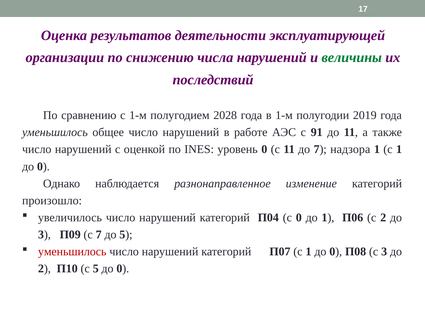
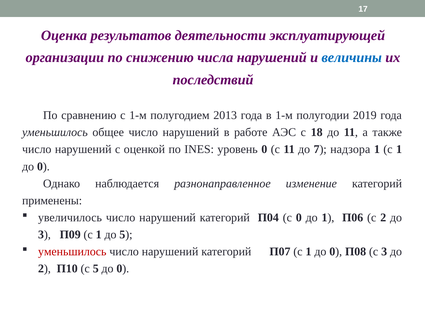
величины colour: green -> blue
2028: 2028 -> 2013
91: 91 -> 18
произошло: произошло -> применены
П09 с 7: 7 -> 1
